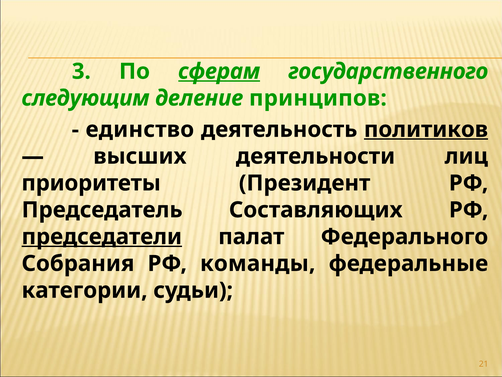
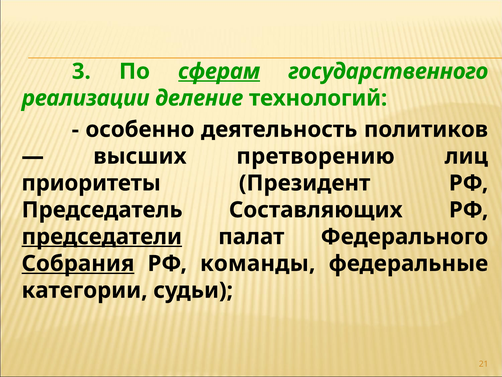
следующим: следующим -> реализации
принципов: принципов -> технологий
единство: единство -> особенно
политиков underline: present -> none
деятельности: деятельности -> претворению
Собрания underline: none -> present
